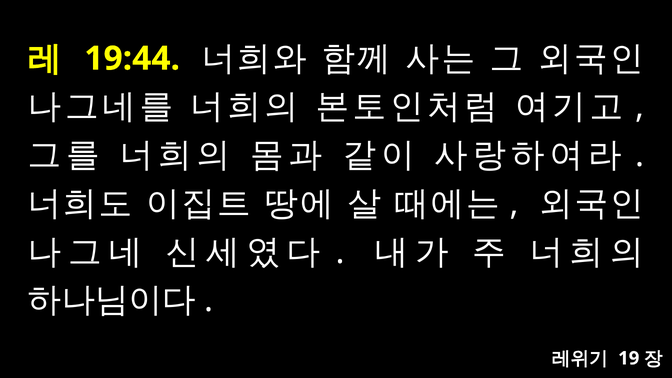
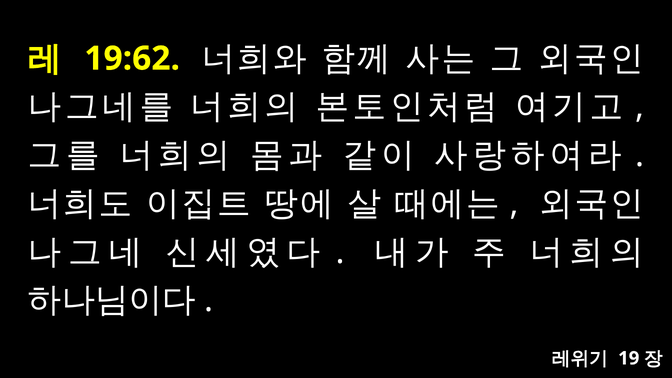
19:44: 19:44 -> 19:62
